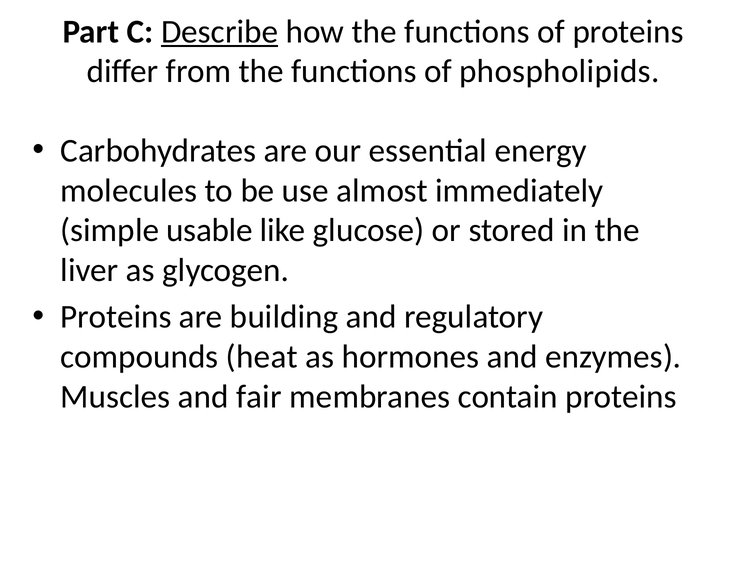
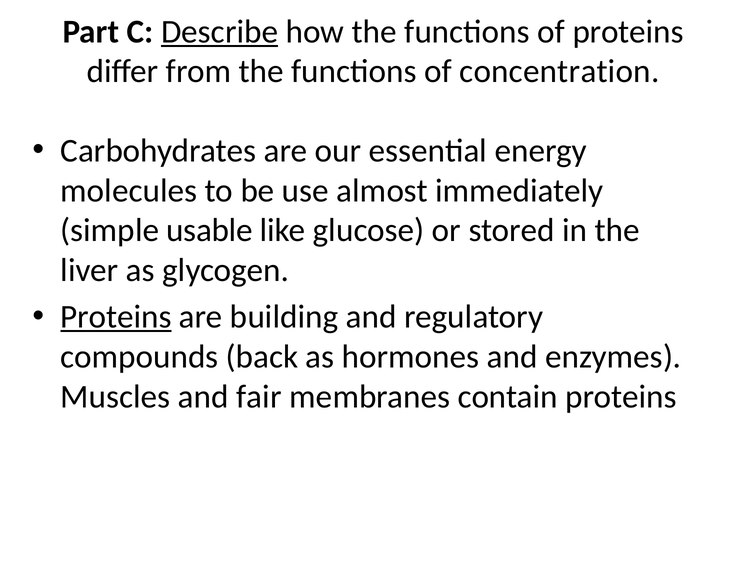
phospholipids: phospholipids -> concentration
Proteins at (116, 317) underline: none -> present
heat: heat -> back
